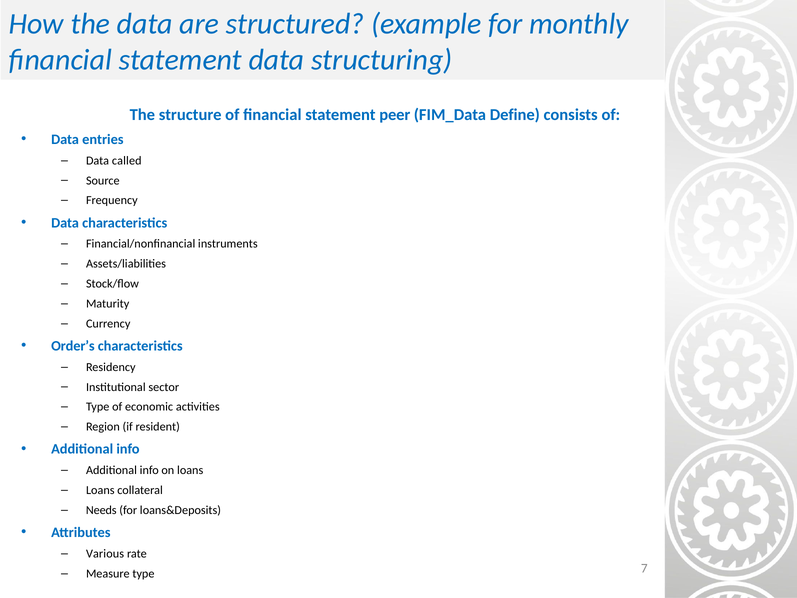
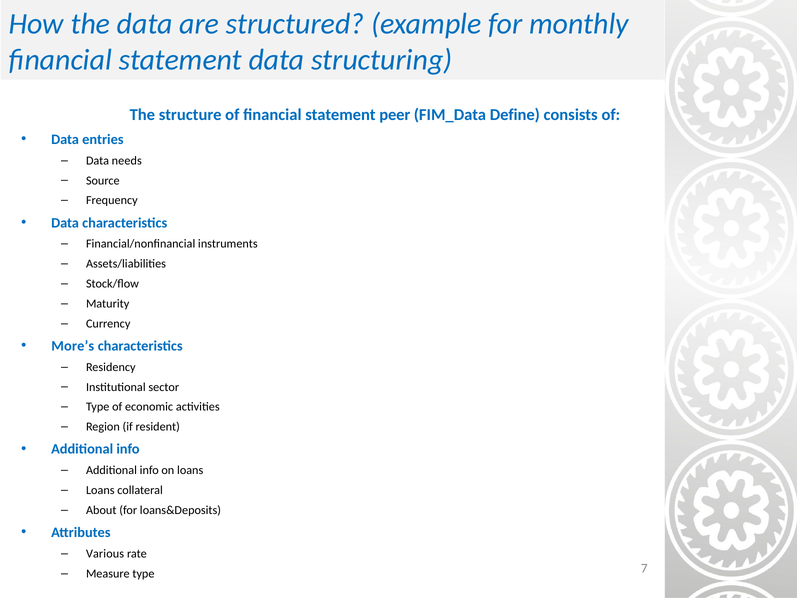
called: called -> needs
Order’s: Order’s -> More’s
Needs: Needs -> About
